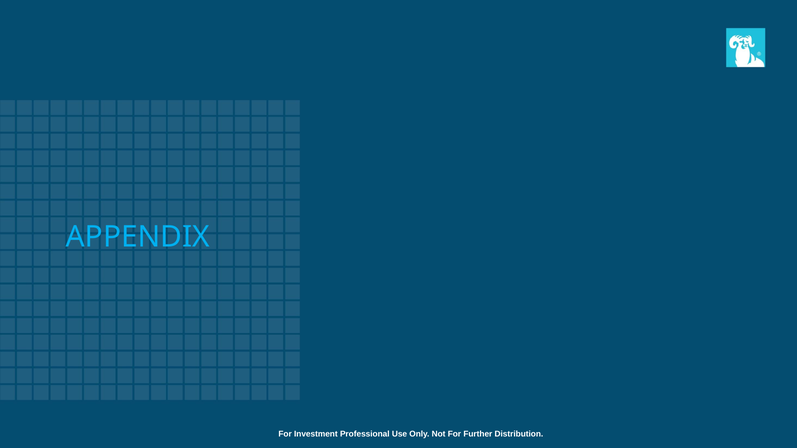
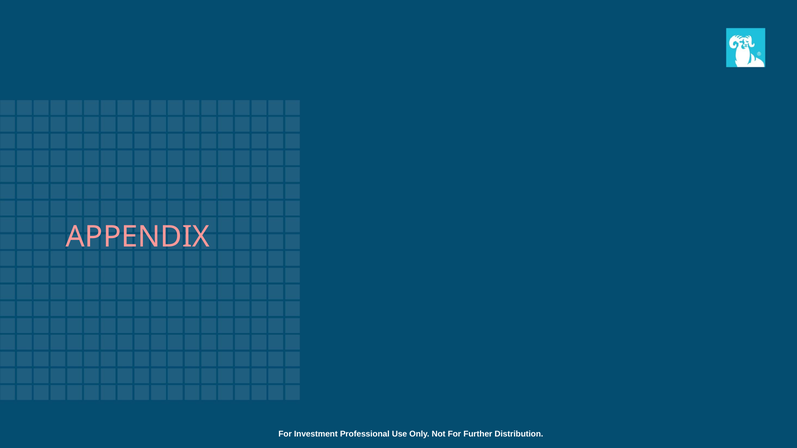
APPENDIX colour: light blue -> pink
